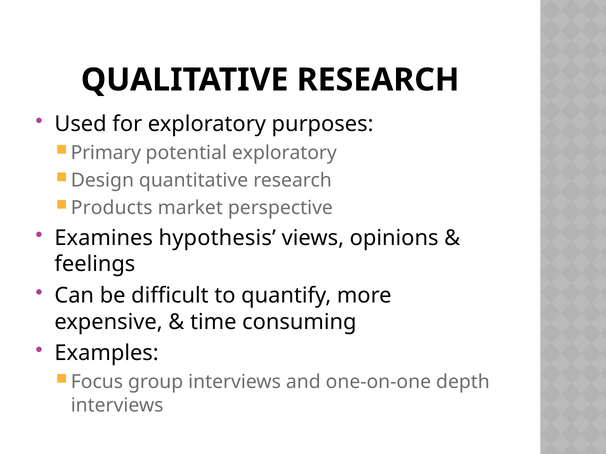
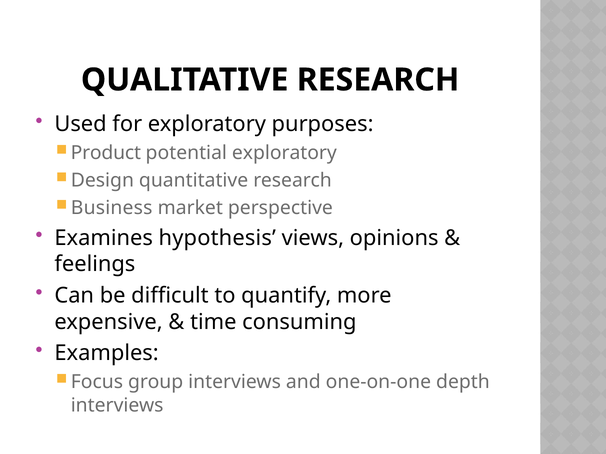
Primary: Primary -> Product
Products: Products -> Business
